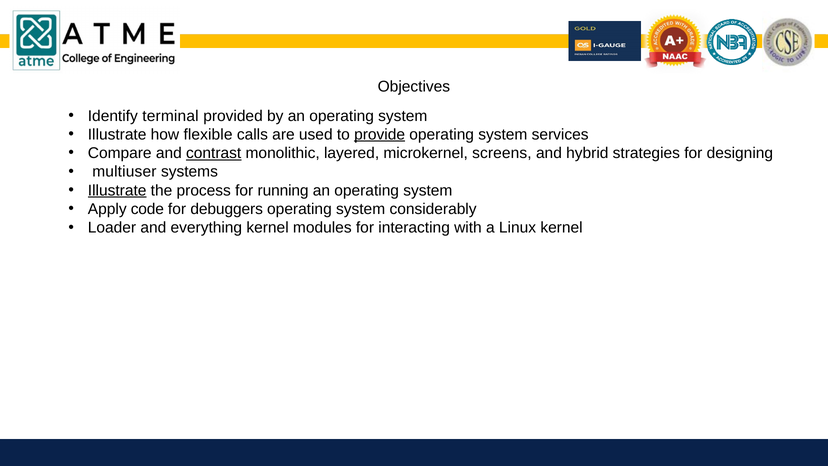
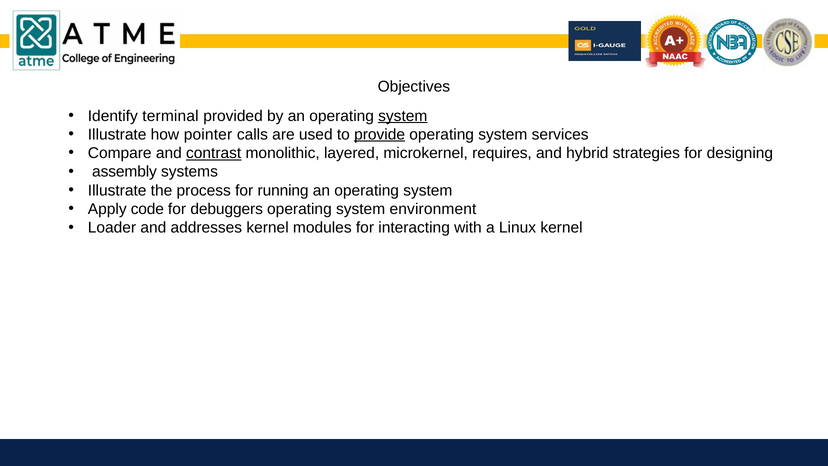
system at (403, 116) underline: none -> present
flexible: flexible -> pointer
screens: screens -> requires
multiuser: multiuser -> assembly
Illustrate at (117, 190) underline: present -> none
considerably: considerably -> environment
everything: everything -> addresses
